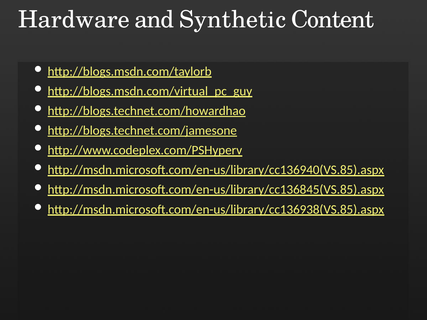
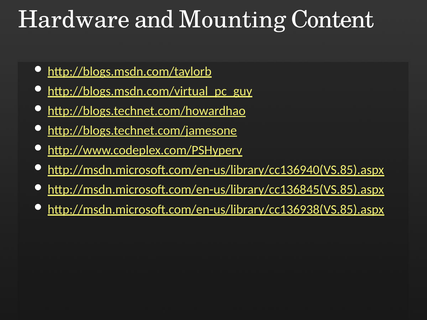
Synthetic: Synthetic -> Mounting
